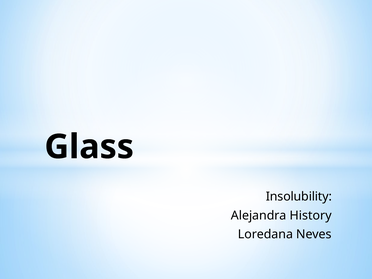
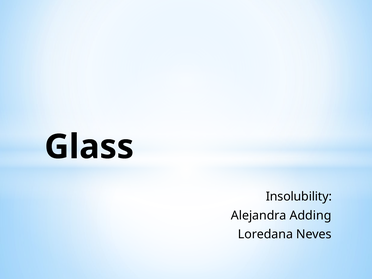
History: History -> Adding
